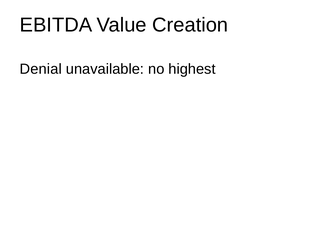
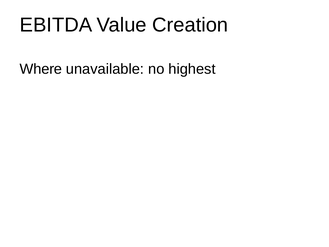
Denial: Denial -> Where
